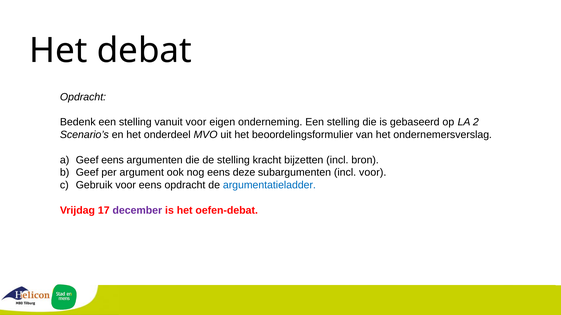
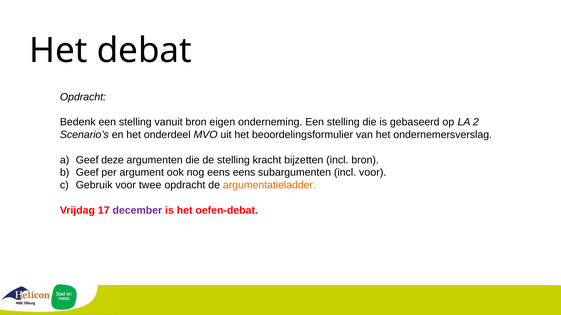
vanuit voor: voor -> bron
Geef eens: eens -> deze
eens deze: deze -> eens
voor eens: eens -> twee
argumentatieladder colour: blue -> orange
